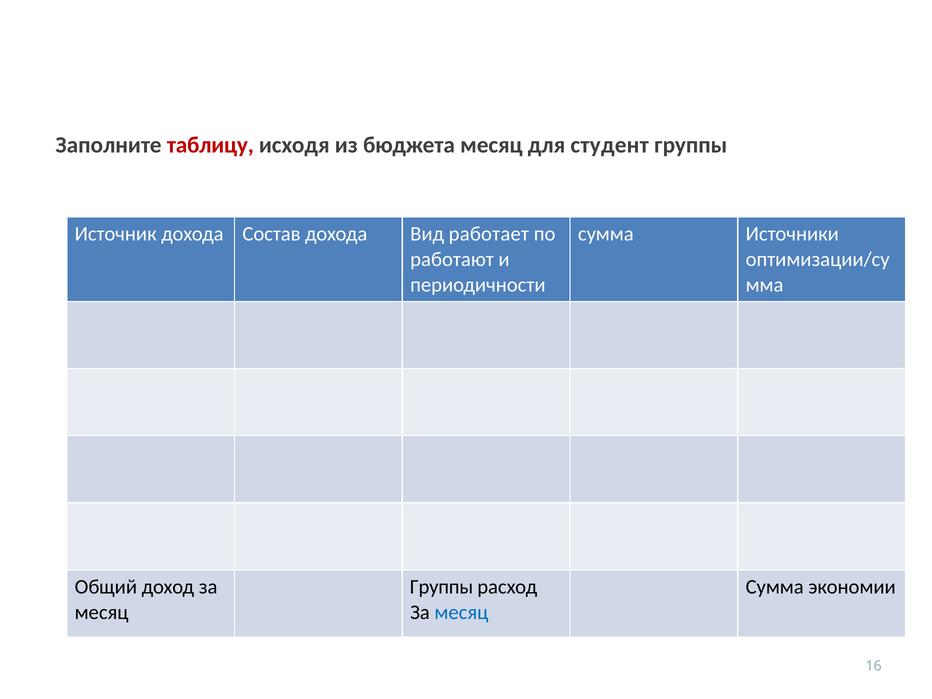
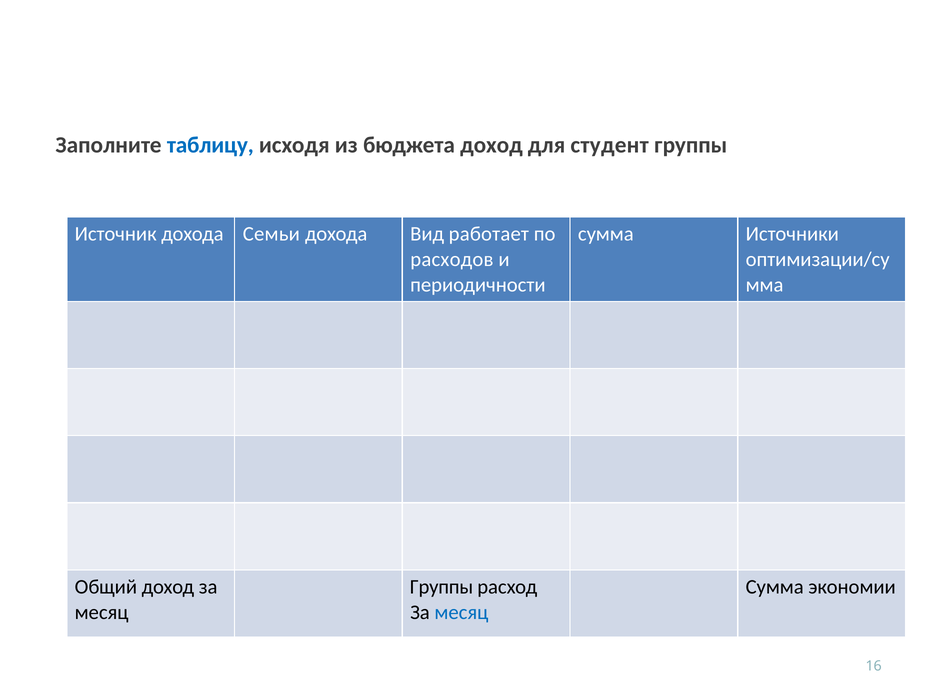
таблицу colour: red -> blue
бюджета месяц: месяц -> доход
Состав: Состав -> Семьи
работают: работают -> расходов
